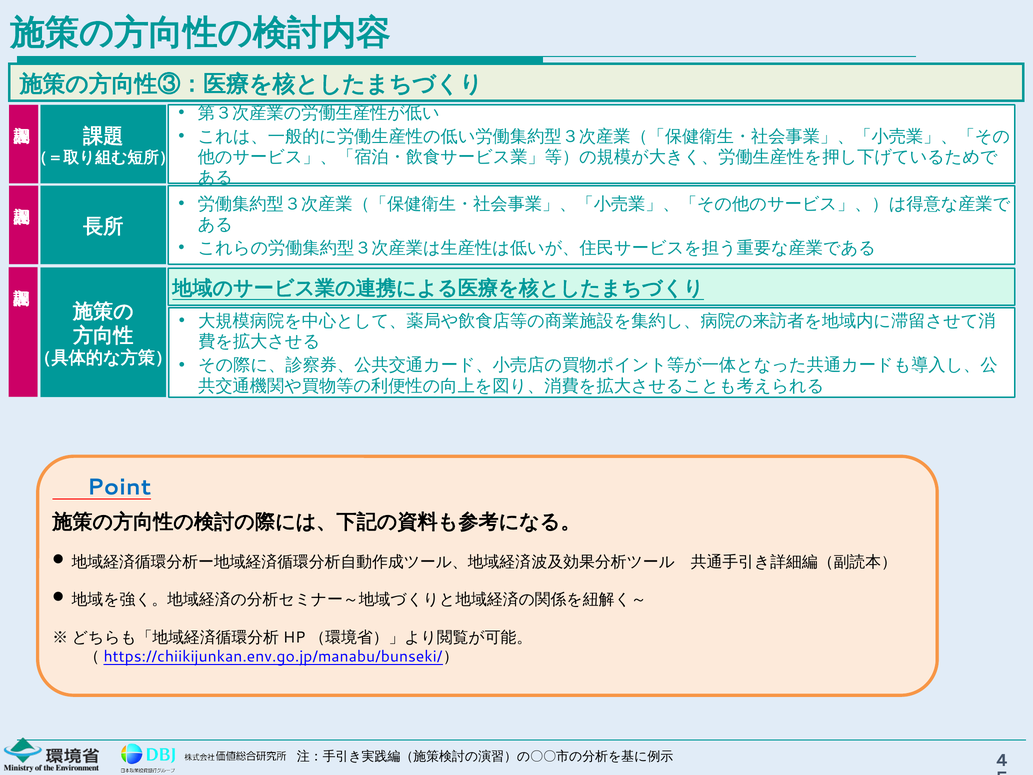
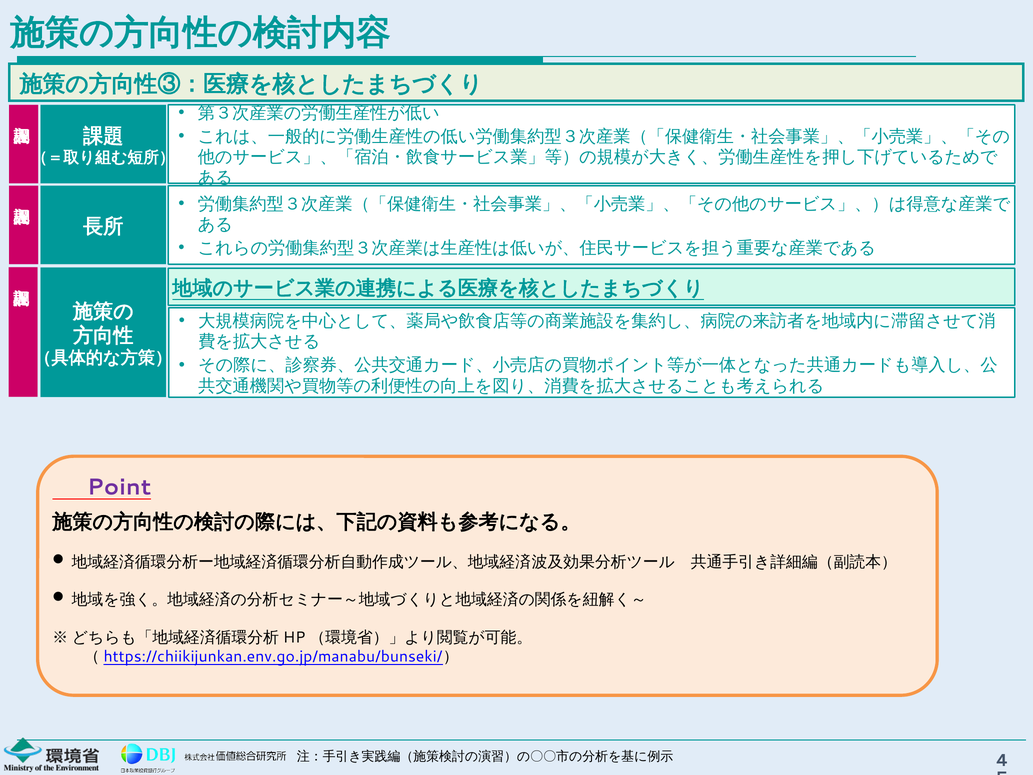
Point colour: blue -> purple
